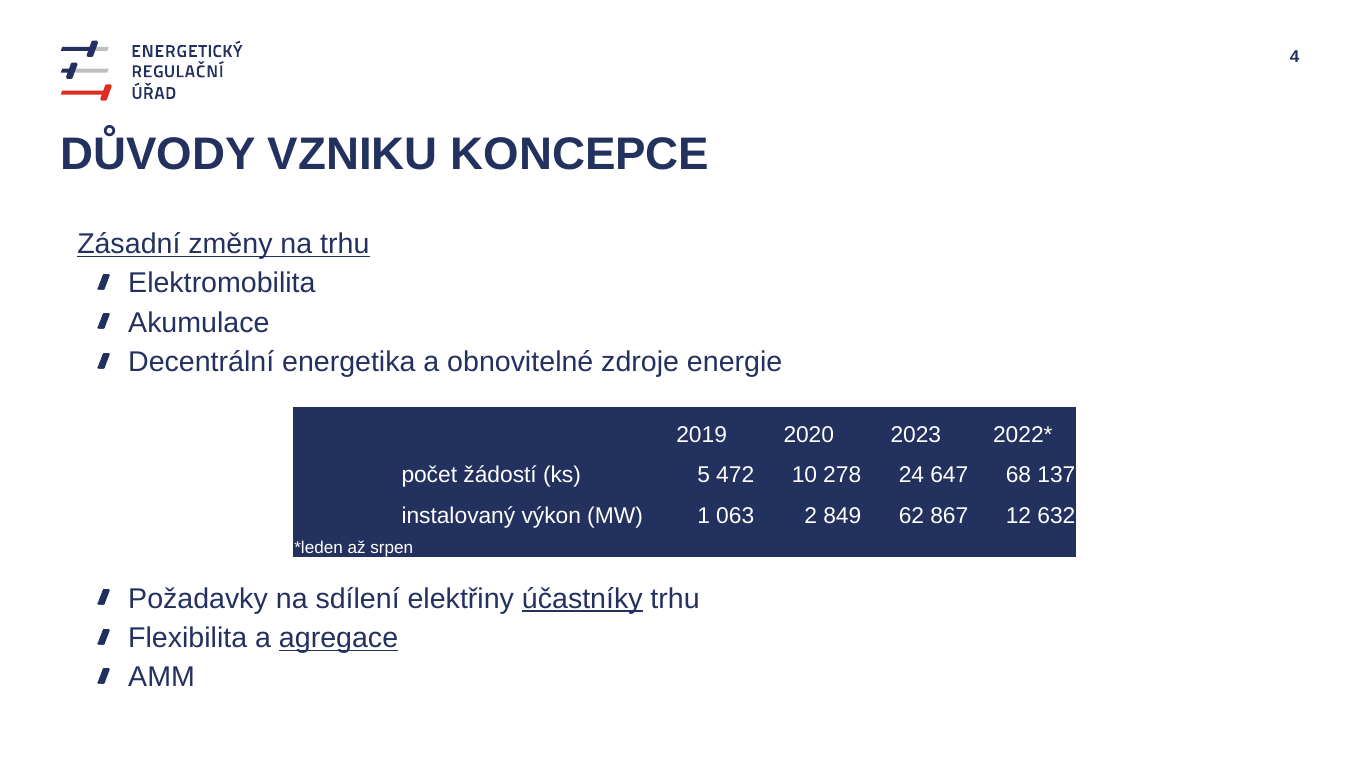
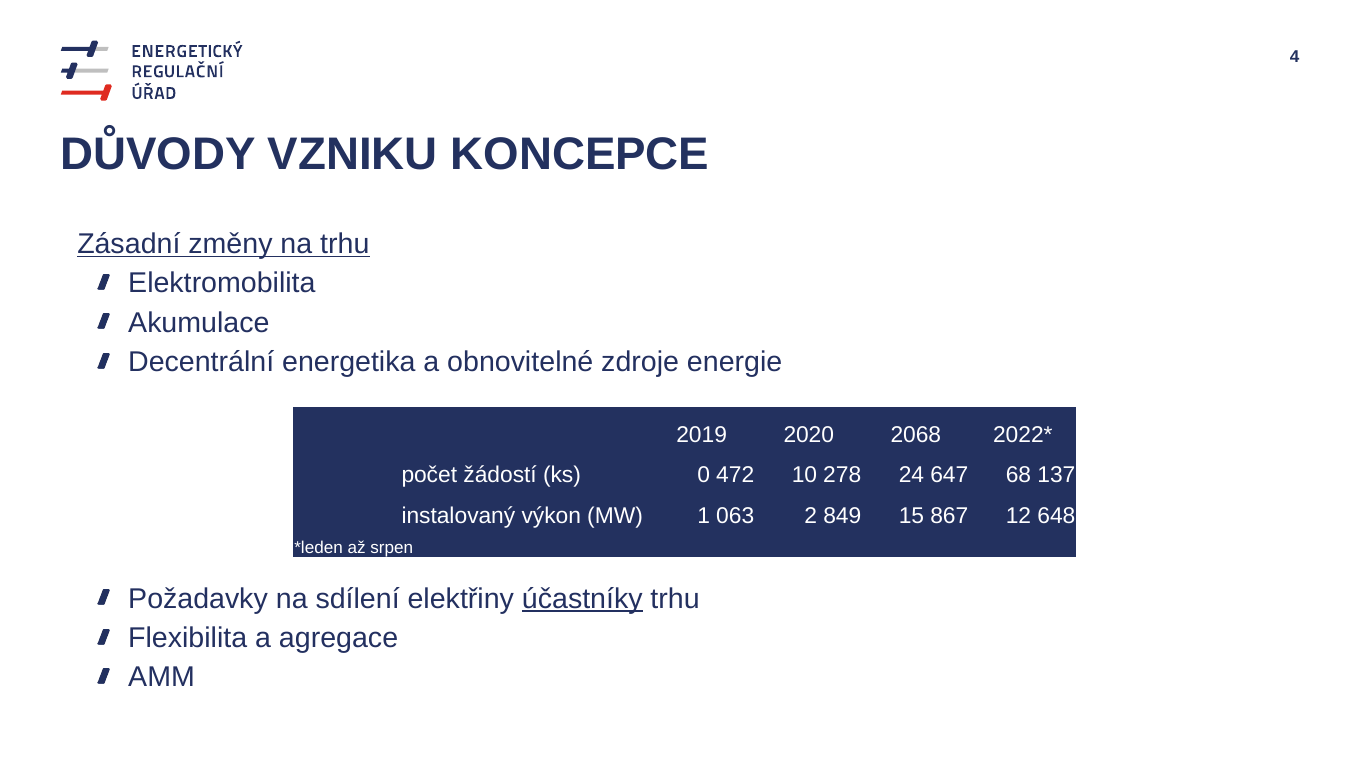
2023: 2023 -> 2068
5: 5 -> 0
62: 62 -> 15
632: 632 -> 648
agregace underline: present -> none
